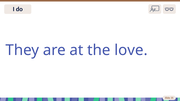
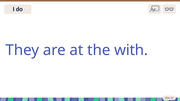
love: love -> with
